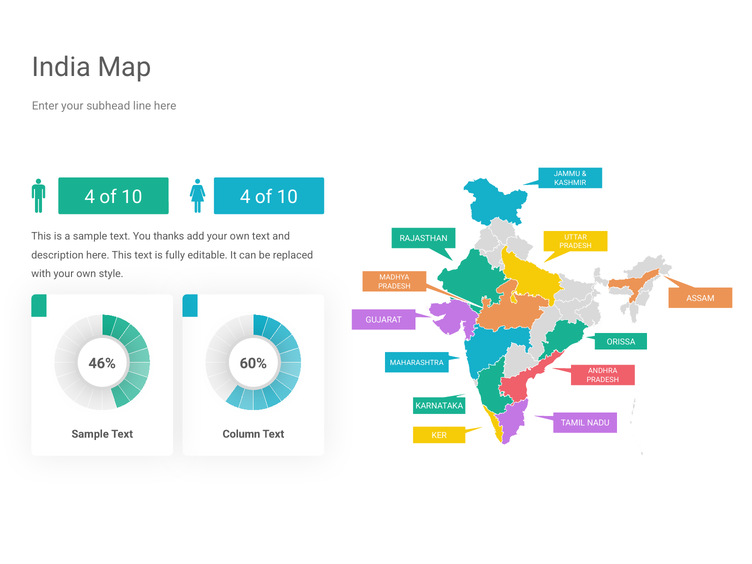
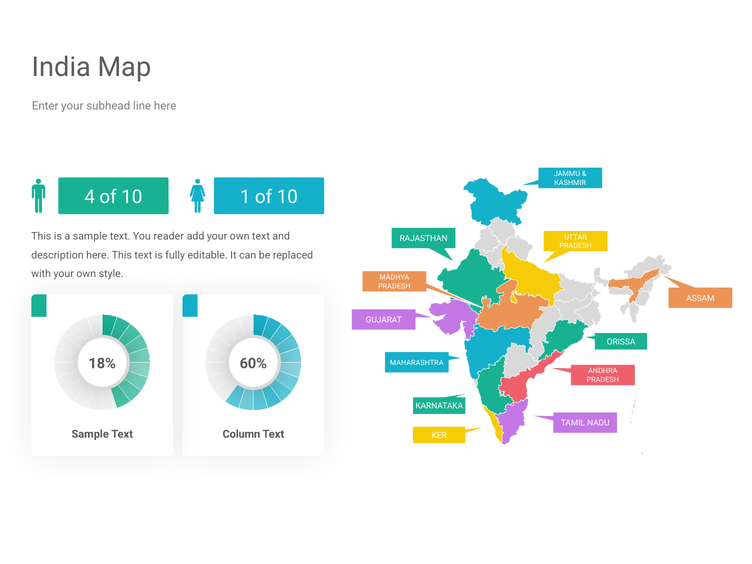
10 4: 4 -> 1
thanks: thanks -> reader
46%: 46% -> 18%
